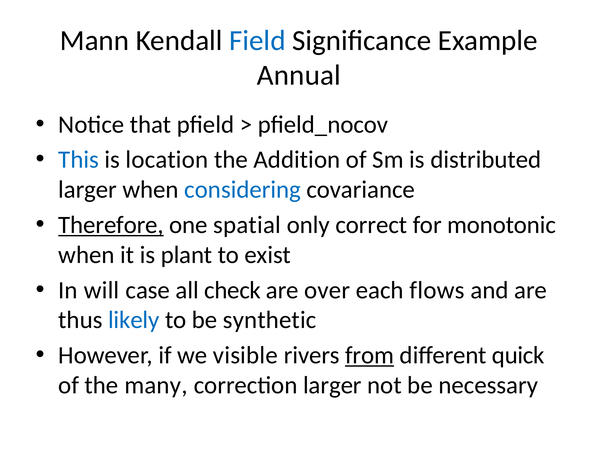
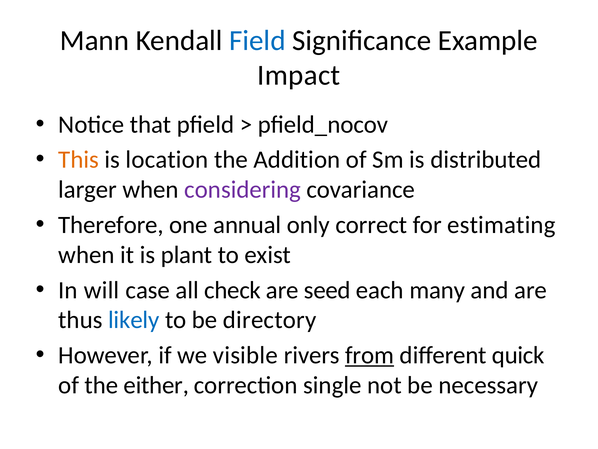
Annual: Annual -> Impact
This colour: blue -> orange
considering colour: blue -> purple
Therefore underline: present -> none
spatial: spatial -> annual
monotonic: monotonic -> estimating
over: over -> seed
flows: flows -> many
synthetic: synthetic -> directory
many: many -> either
correction larger: larger -> single
